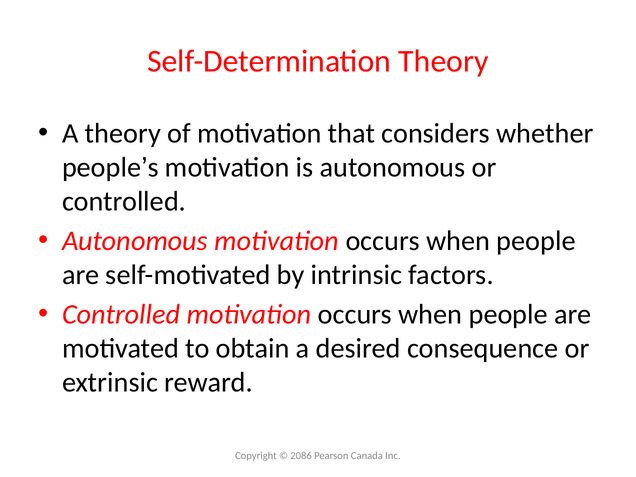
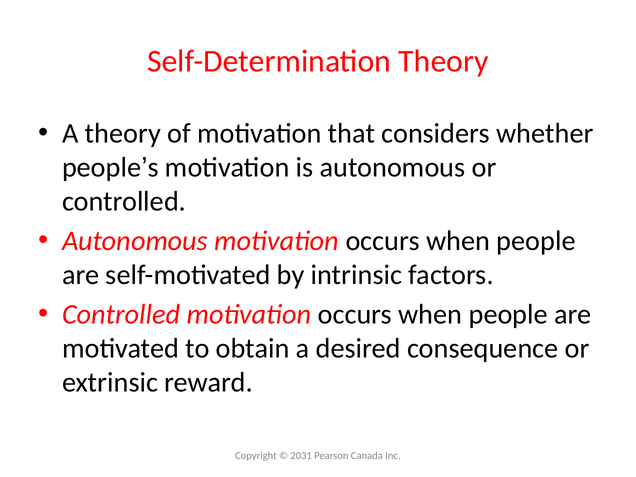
2086: 2086 -> 2031
